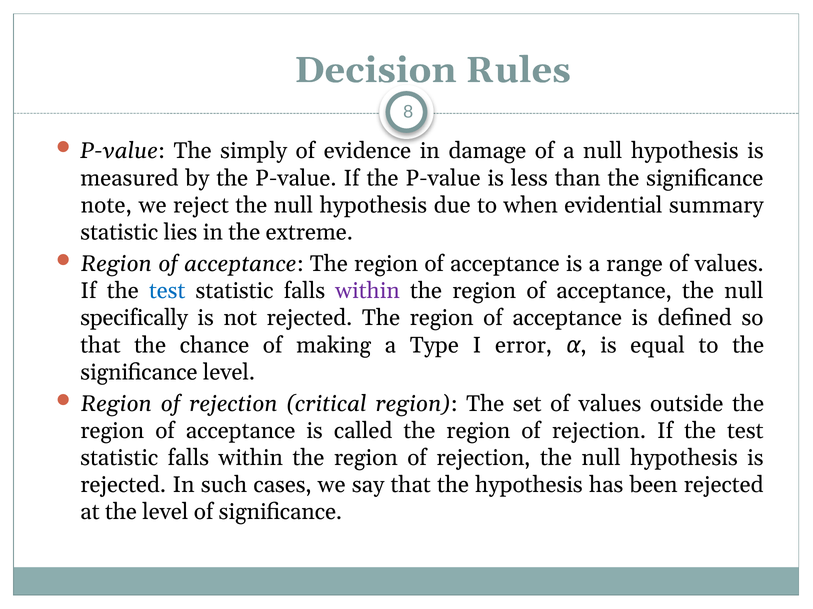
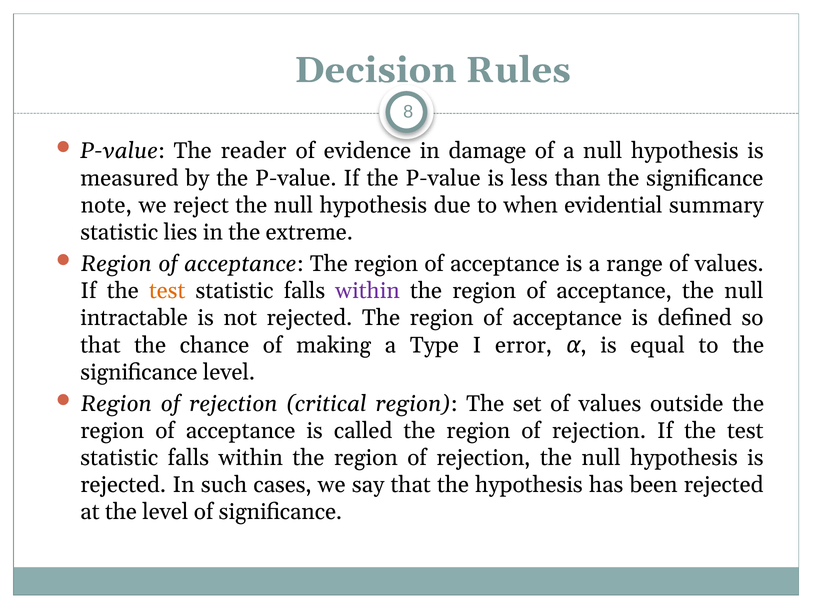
simply: simply -> reader
test at (167, 291) colour: blue -> orange
specifically: specifically -> intractable
